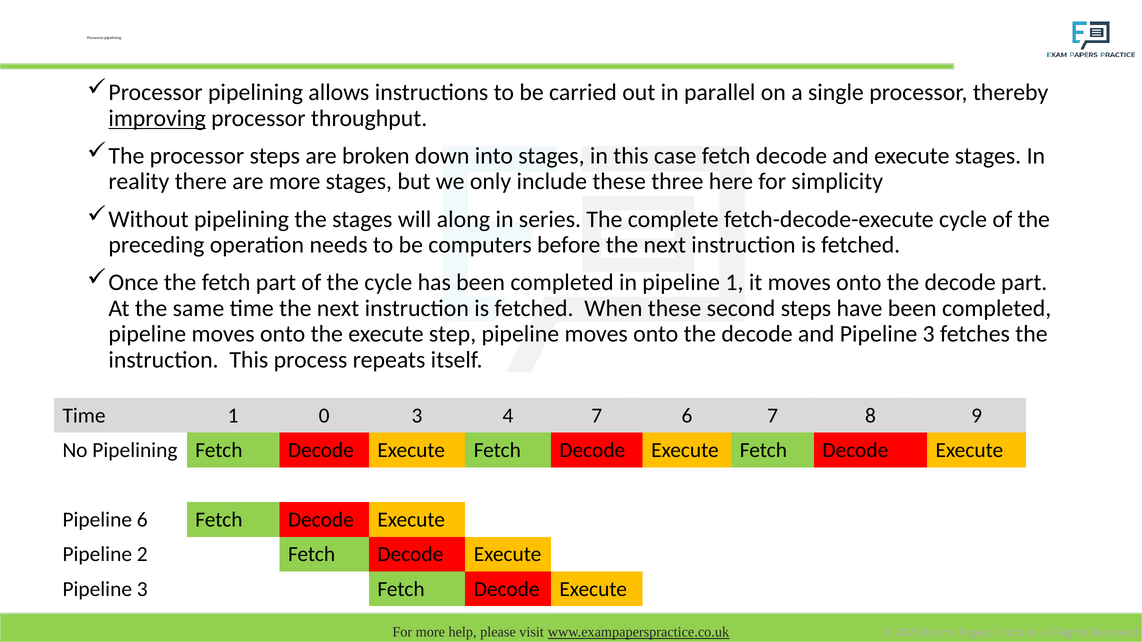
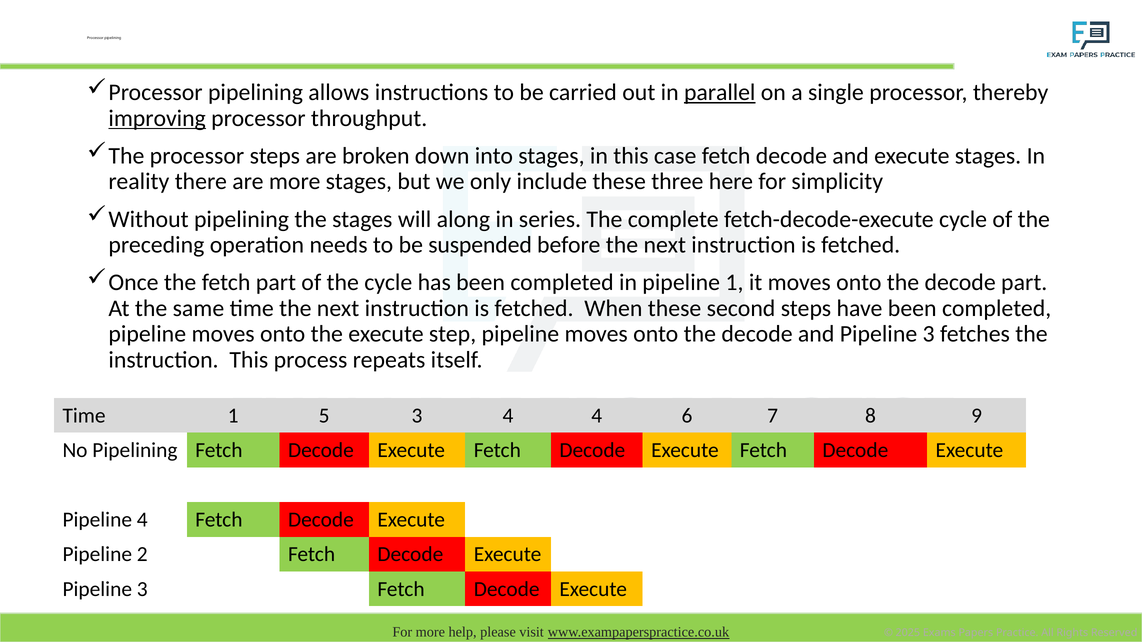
parallel underline: none -> present
computers: computers -> suspended
0: 0 -> 5
4 7: 7 -> 4
Pipeline 6: 6 -> 4
